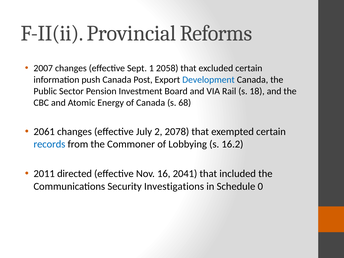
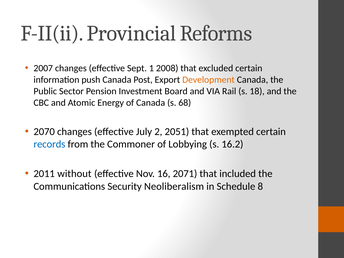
2058: 2058 -> 2008
Development colour: blue -> orange
2061: 2061 -> 2070
2078: 2078 -> 2051
directed: directed -> without
2041: 2041 -> 2071
Investigations: Investigations -> Neoliberalism
0: 0 -> 8
